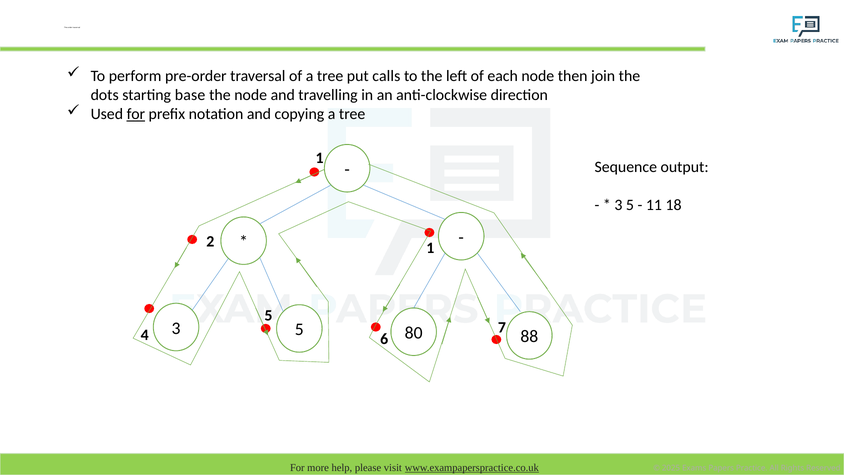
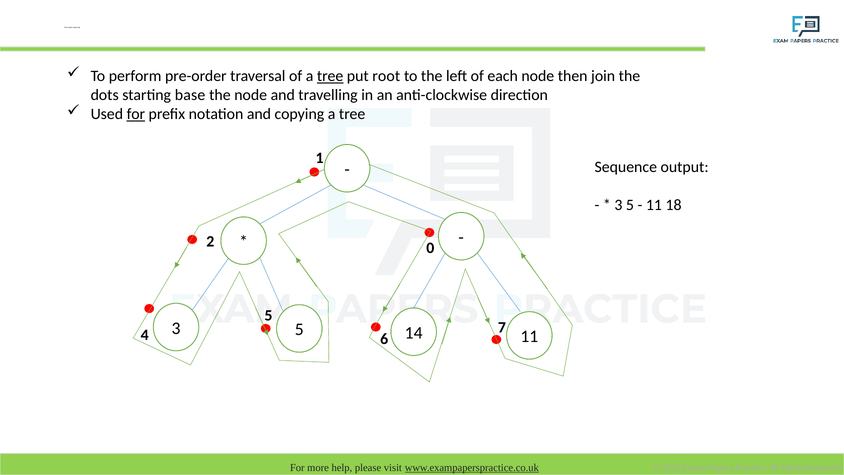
tree at (330, 76) underline: none -> present
calls: calls -> root
2 1: 1 -> 0
3 88: 88 -> 11
80: 80 -> 14
